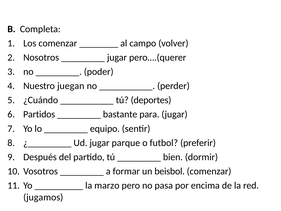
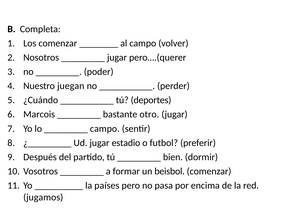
Partidos: Partidos -> Marcois
para: para -> otro
equipo at (105, 128): equipo -> campo
parque: parque -> estadio
marzo: marzo -> países
